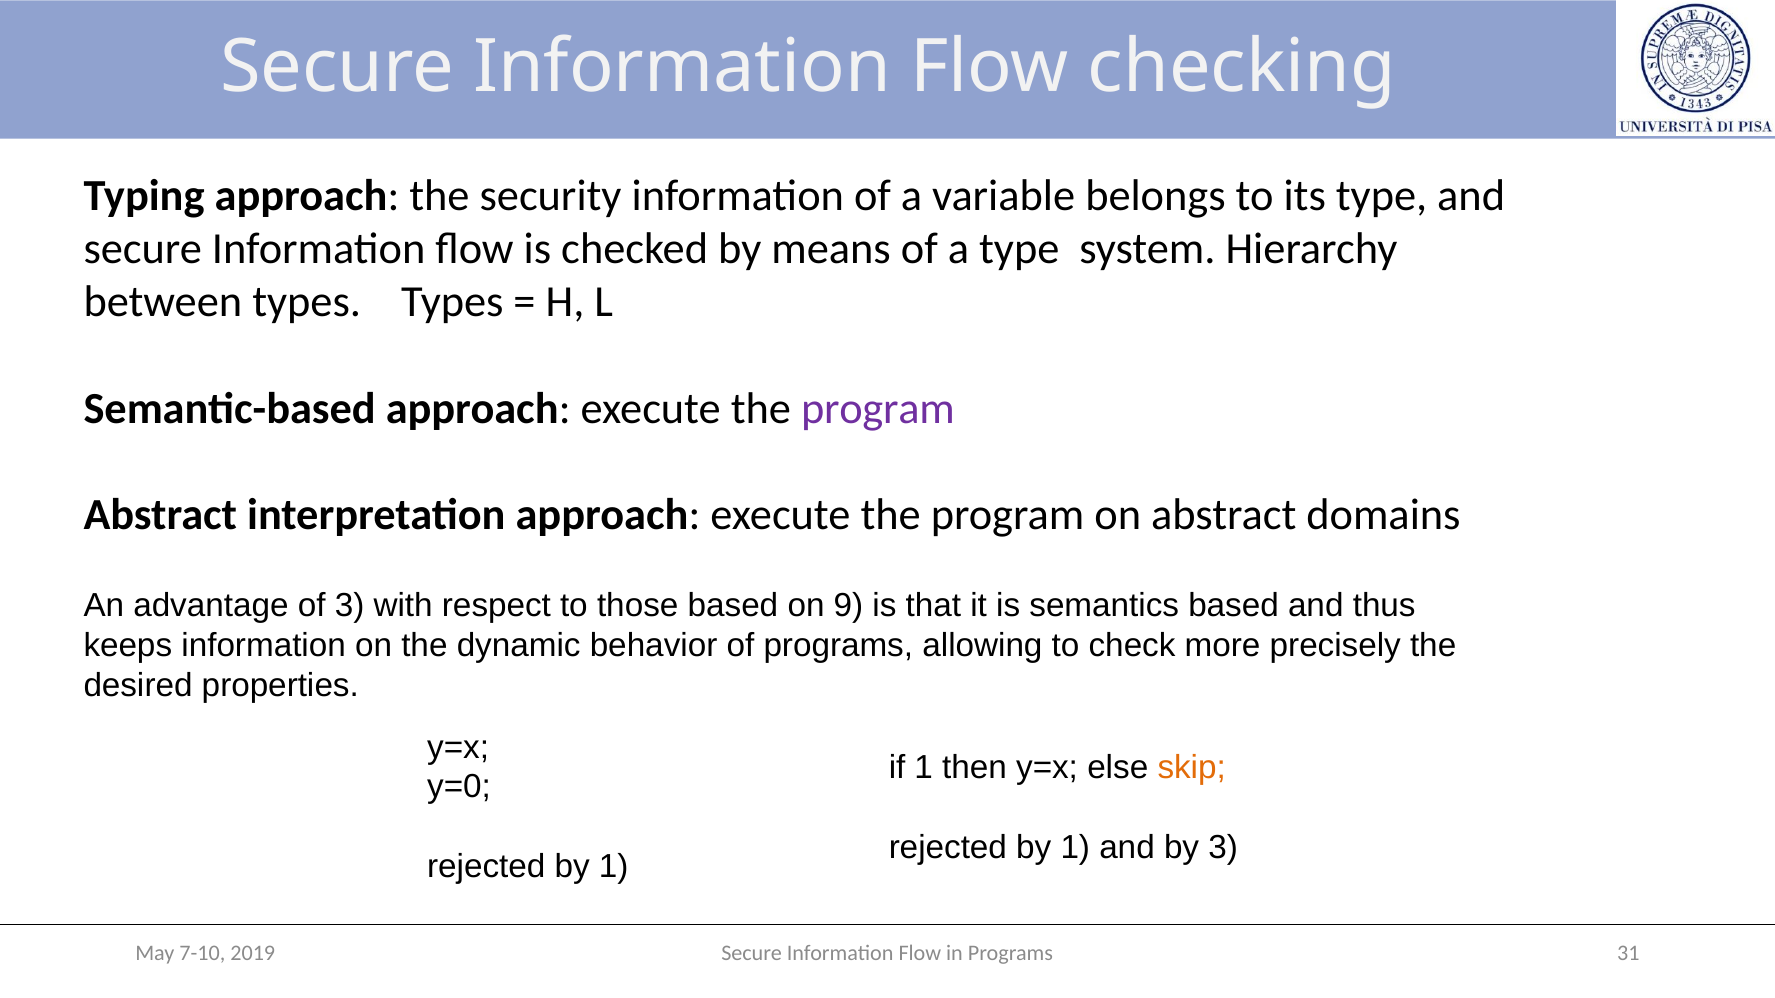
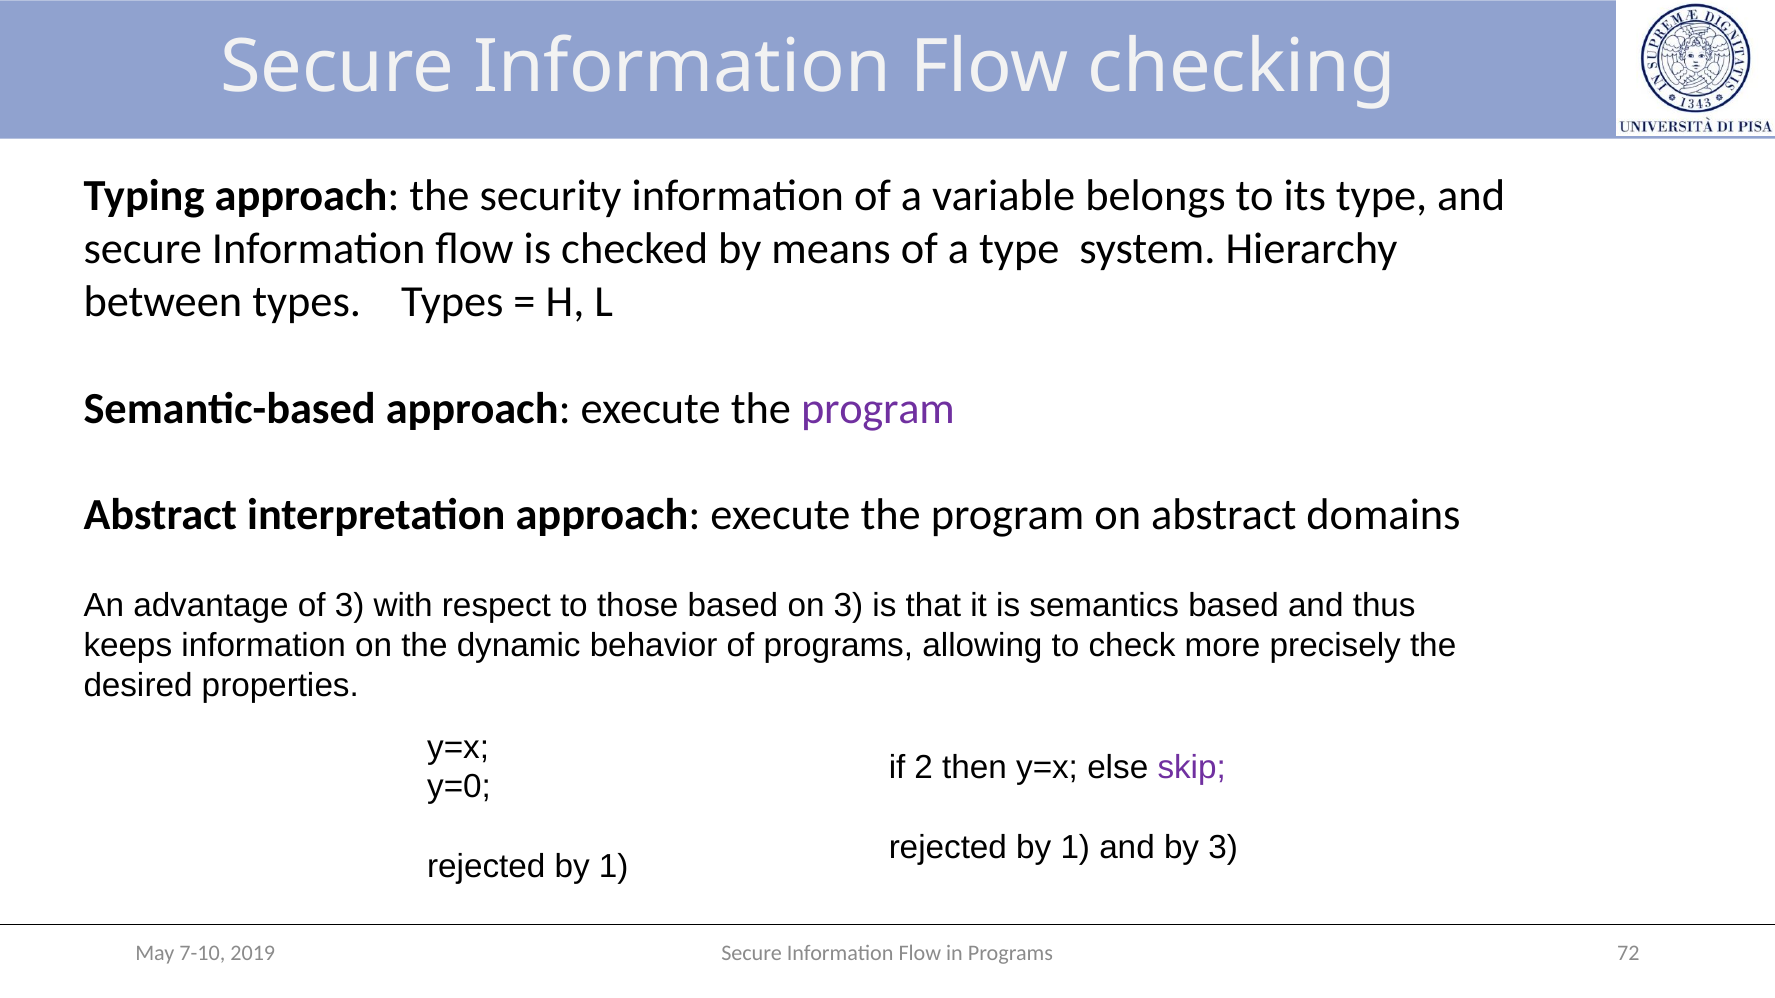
on 9: 9 -> 3
if 1: 1 -> 2
skip colour: orange -> purple
31: 31 -> 72
